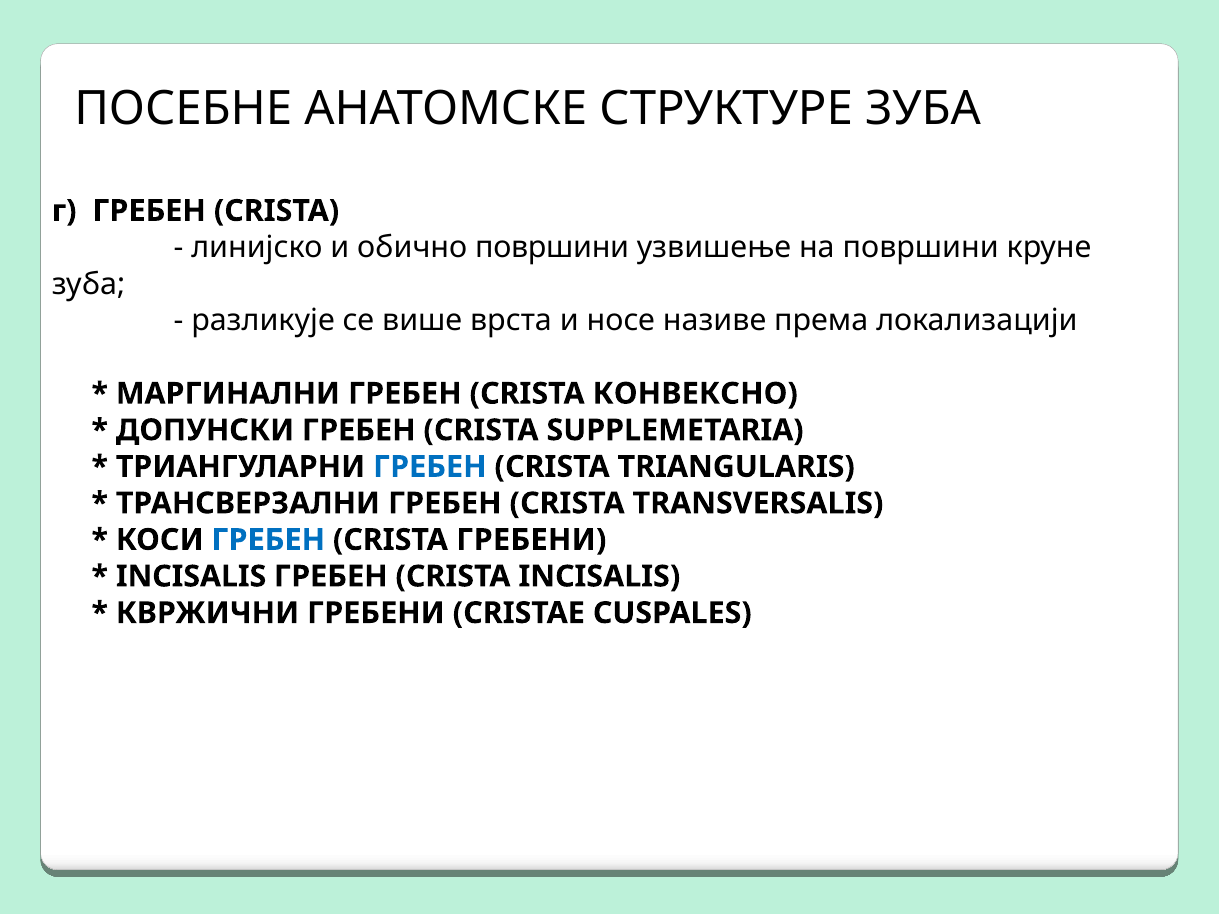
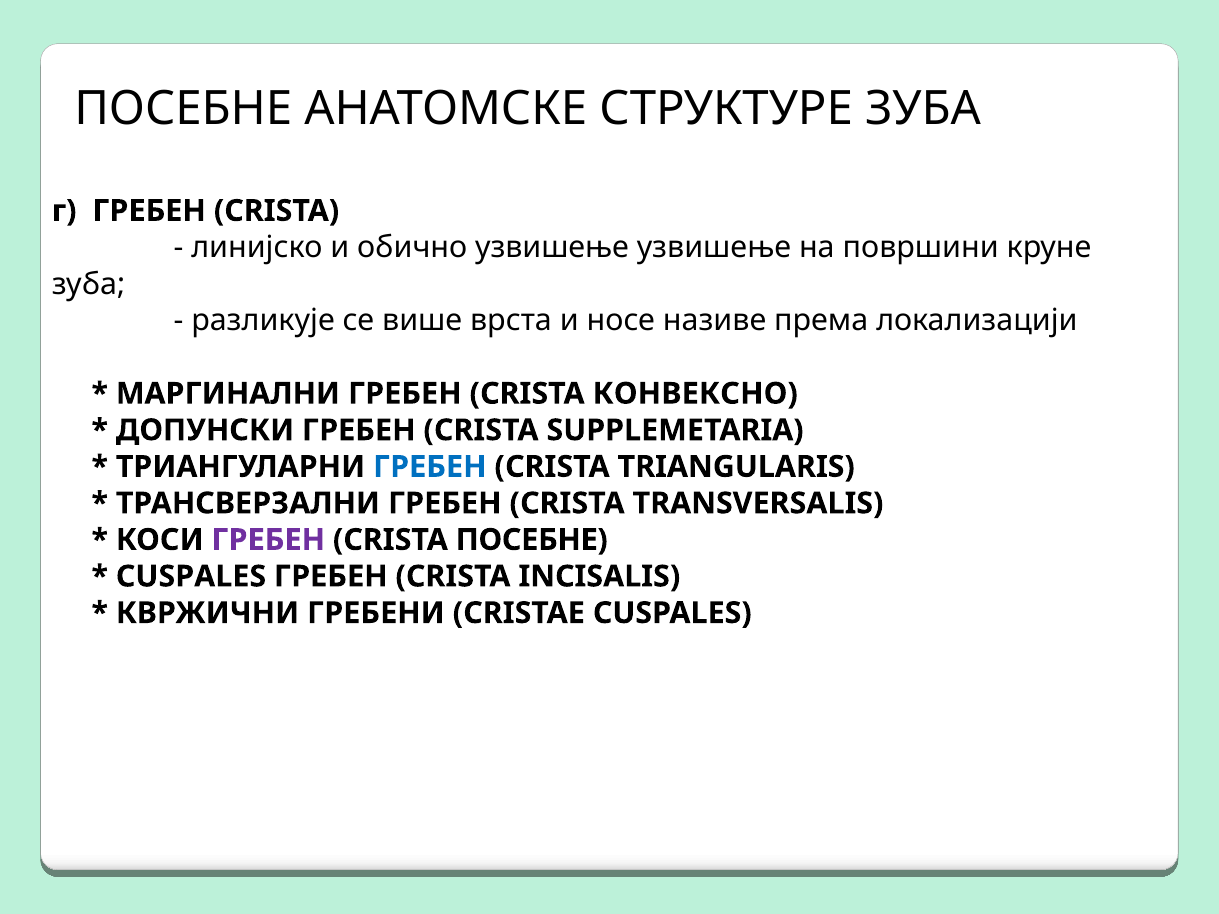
обично површини: површини -> узвишење
ГРЕБЕН at (268, 540) colour: blue -> purple
CRISTA ГРЕБЕНИ: ГРЕБЕНИ -> ПОСЕБНЕ
INCISALIS at (191, 577): INCISALIS -> CUSPALES
